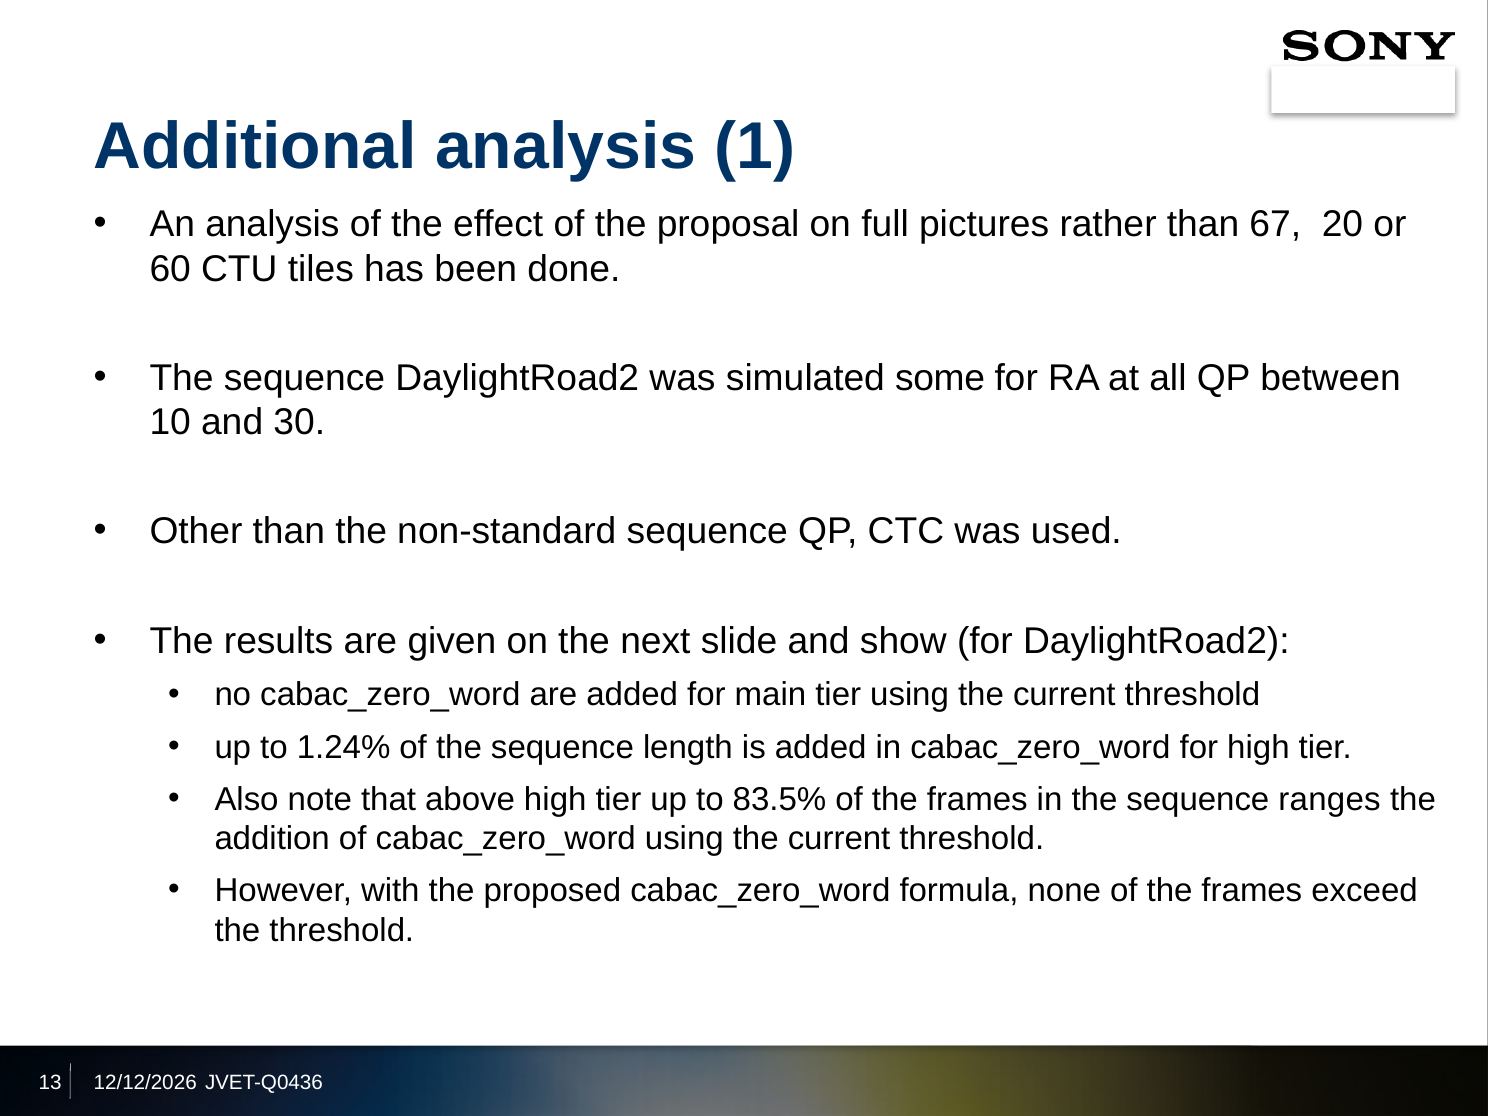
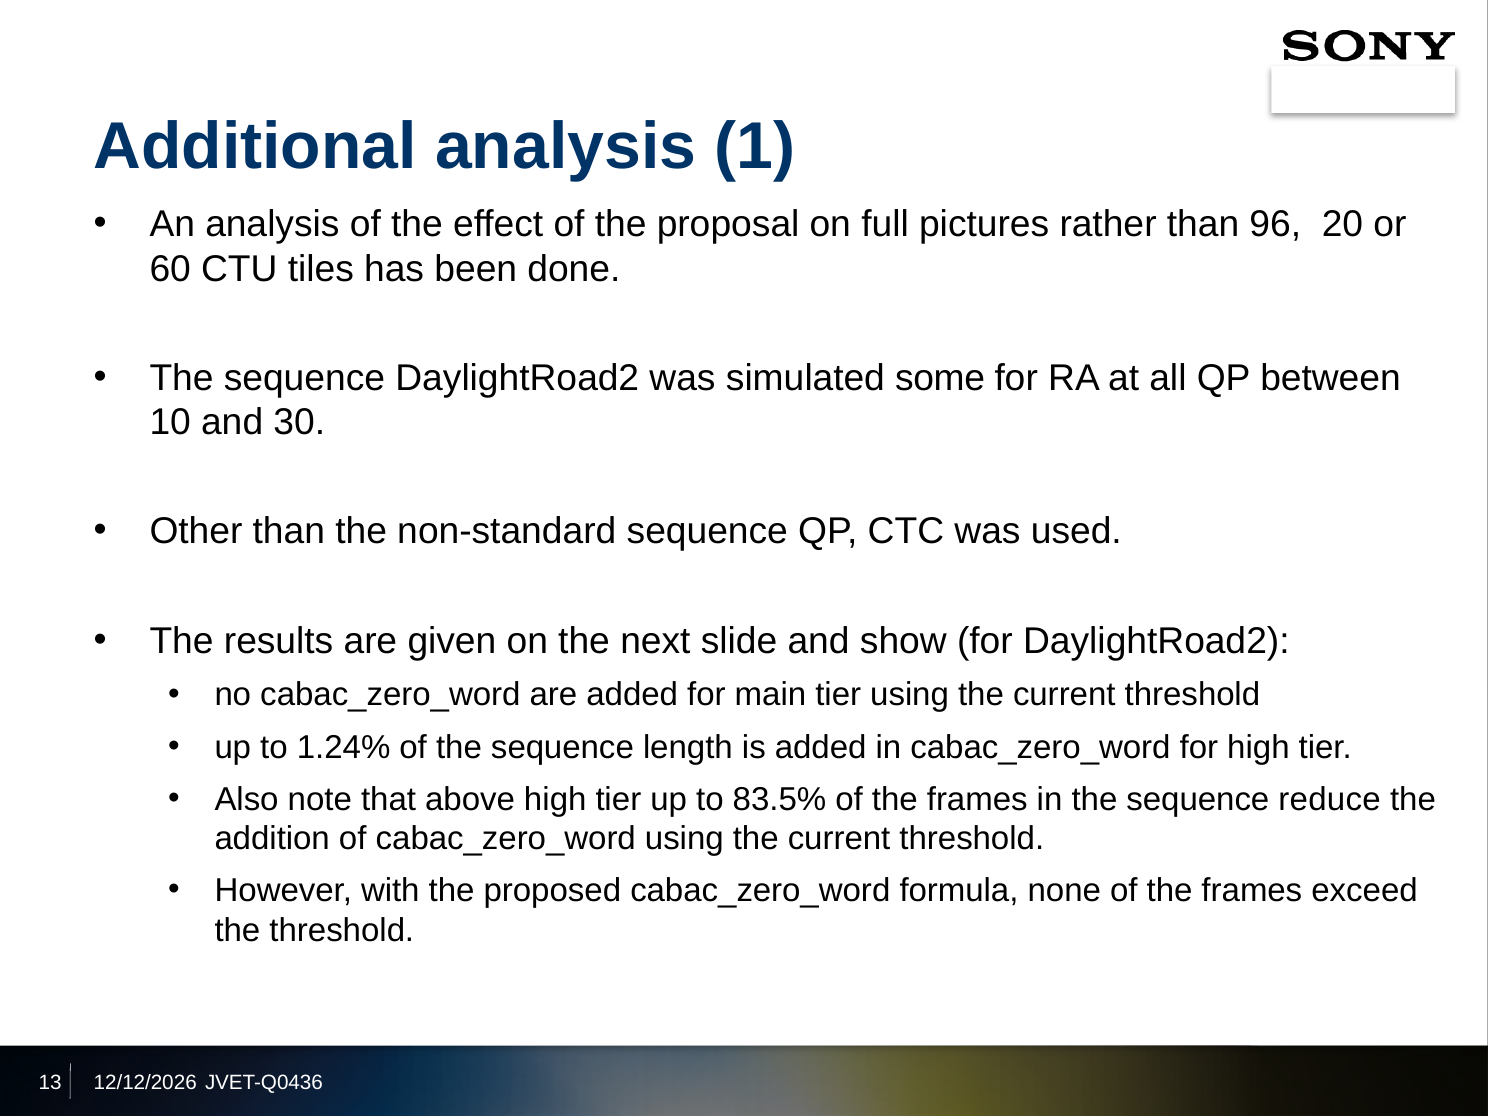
67: 67 -> 96
ranges: ranges -> reduce
